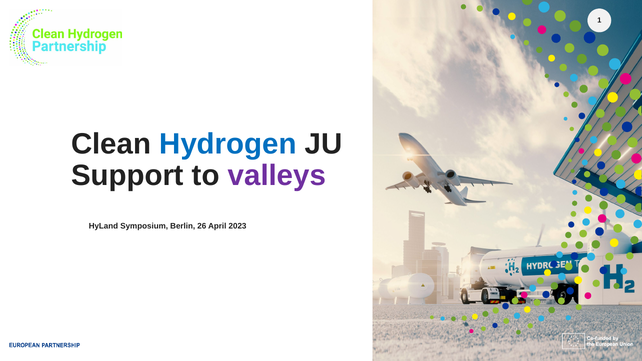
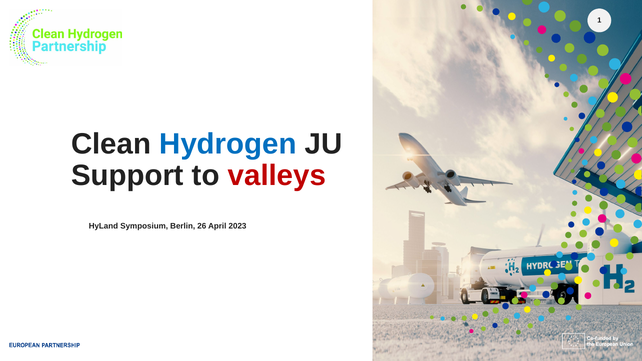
valleys colour: purple -> red
